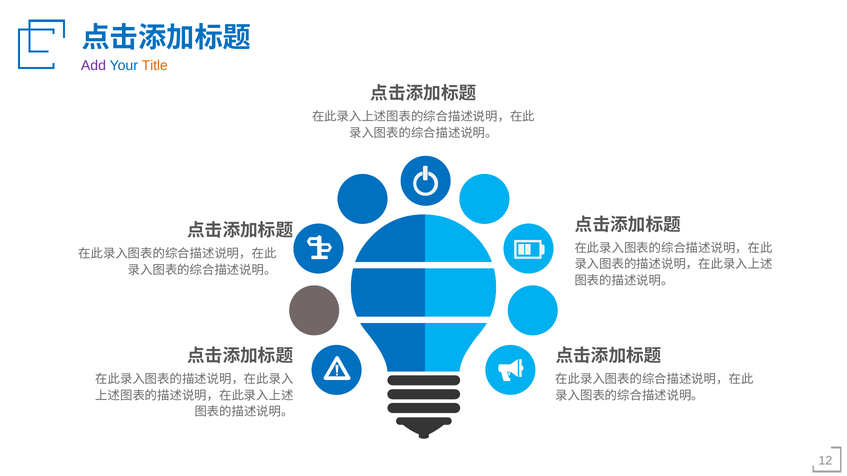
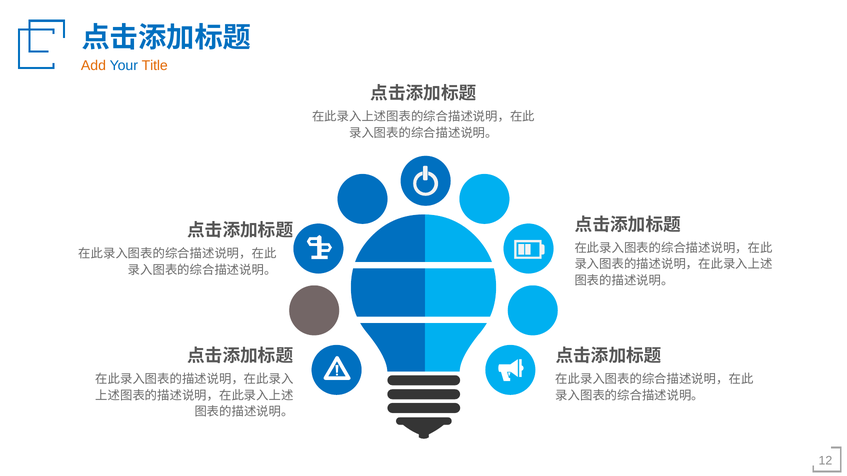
Add colour: purple -> orange
